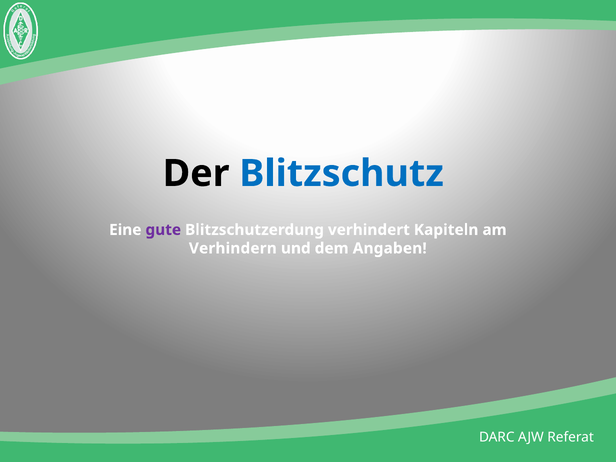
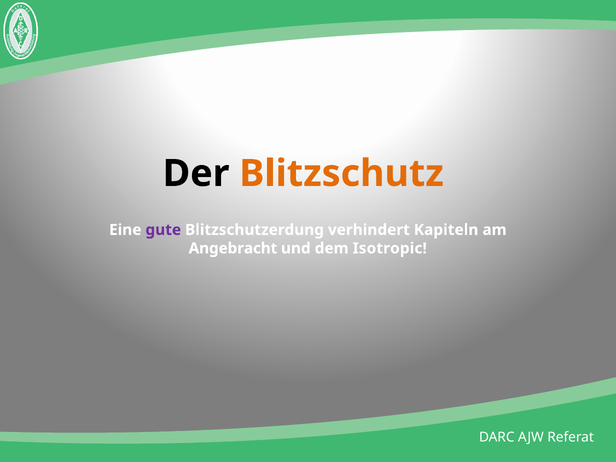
Blitzschutz colour: blue -> orange
Verhindern: Verhindern -> Angebracht
Angaben: Angaben -> Isotropic
